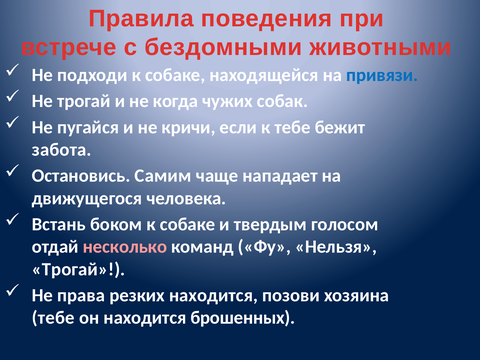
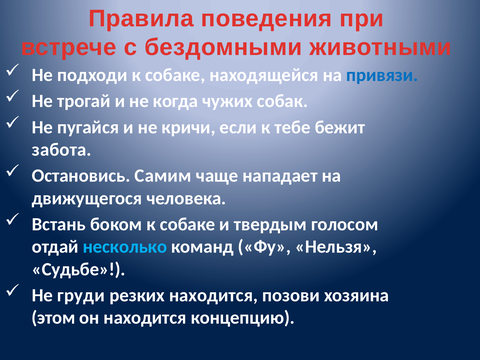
несколько colour: pink -> light blue
Трогай at (79, 269): Трогай -> Судьбе
права: права -> груди
тебе at (53, 318): тебе -> этом
брошенных: брошенных -> концепцию
